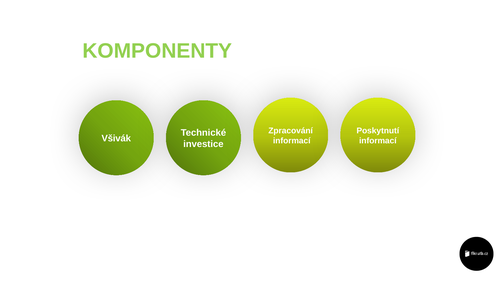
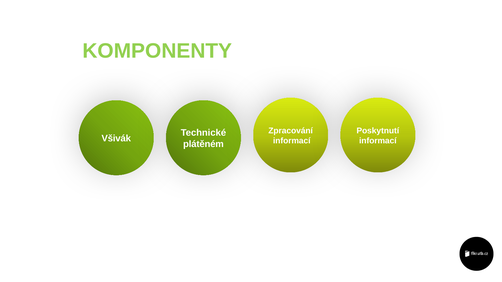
investice: investice -> plátěném
